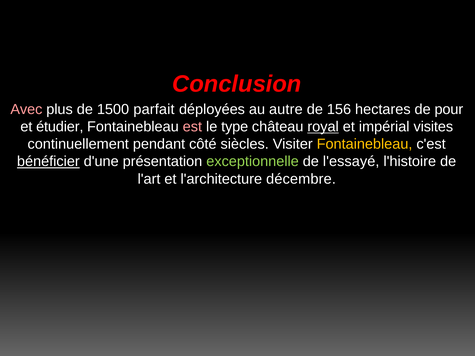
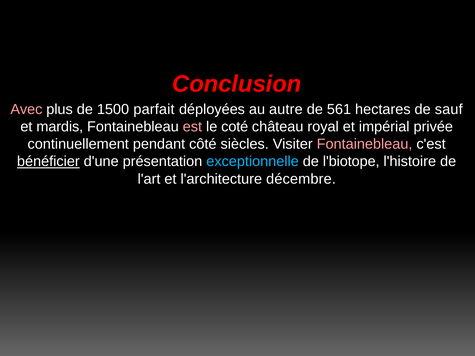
156: 156 -> 561
pour: pour -> sauf
étudier: étudier -> mardis
type: type -> coté
royal underline: present -> none
visites: visites -> privée
Fontainebleau at (365, 144) colour: yellow -> pink
exceptionnelle colour: light green -> light blue
l'essayé: l'essayé -> l'biotope
